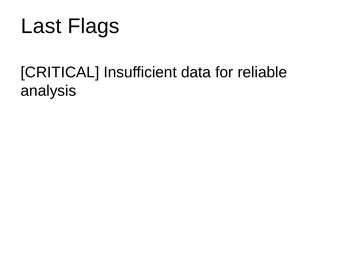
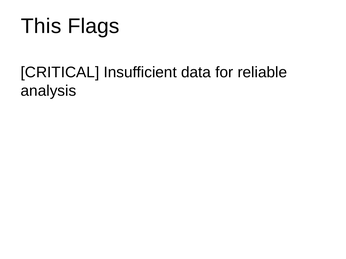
Last: Last -> This
